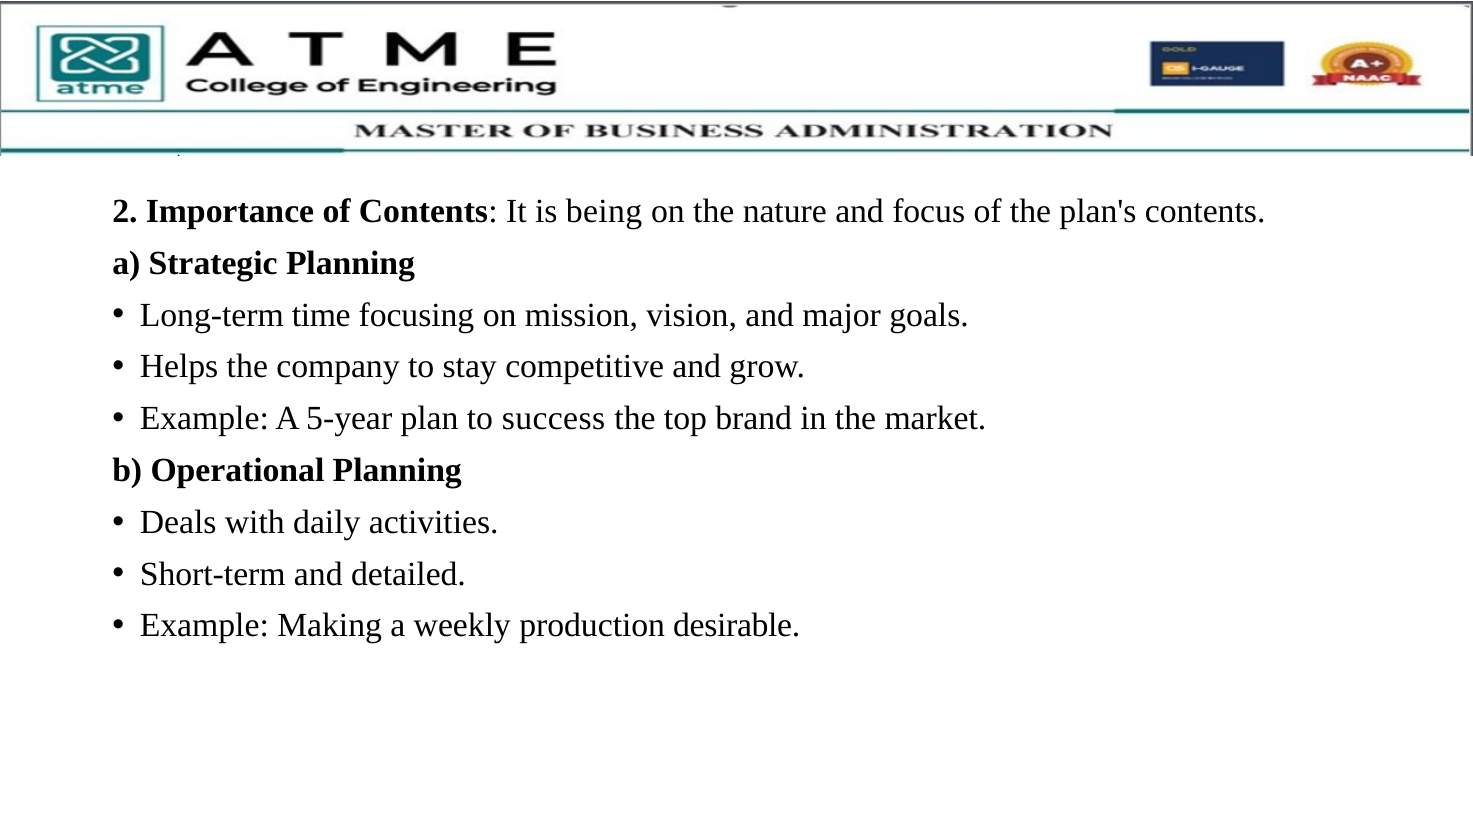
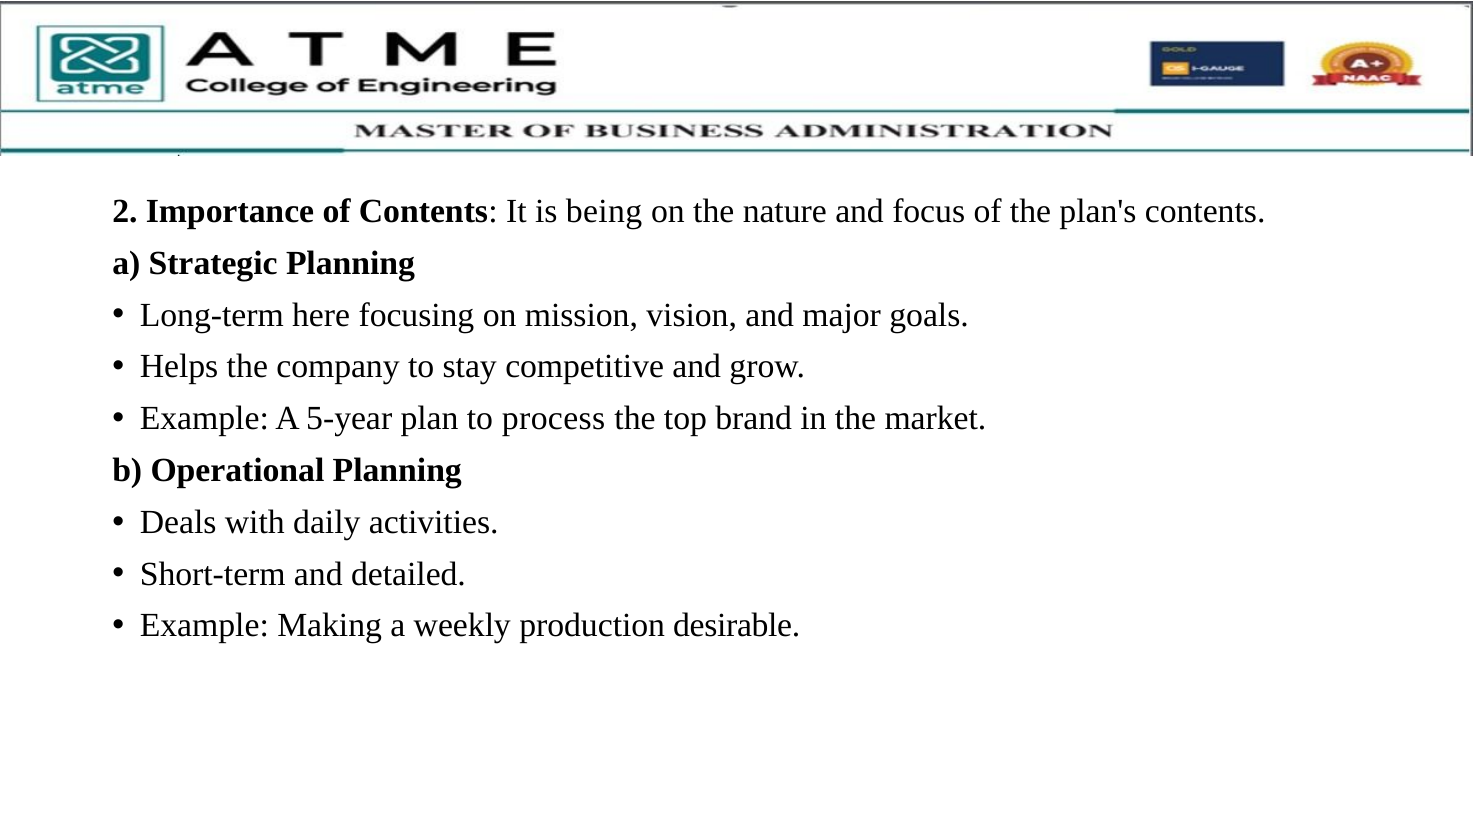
time: time -> here
success: success -> process
